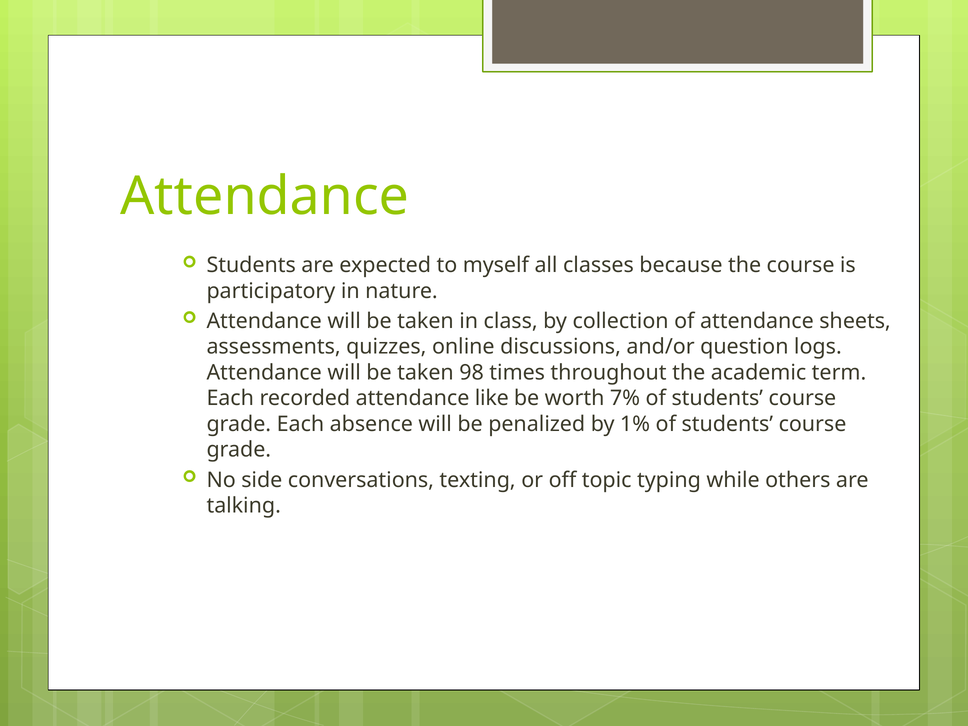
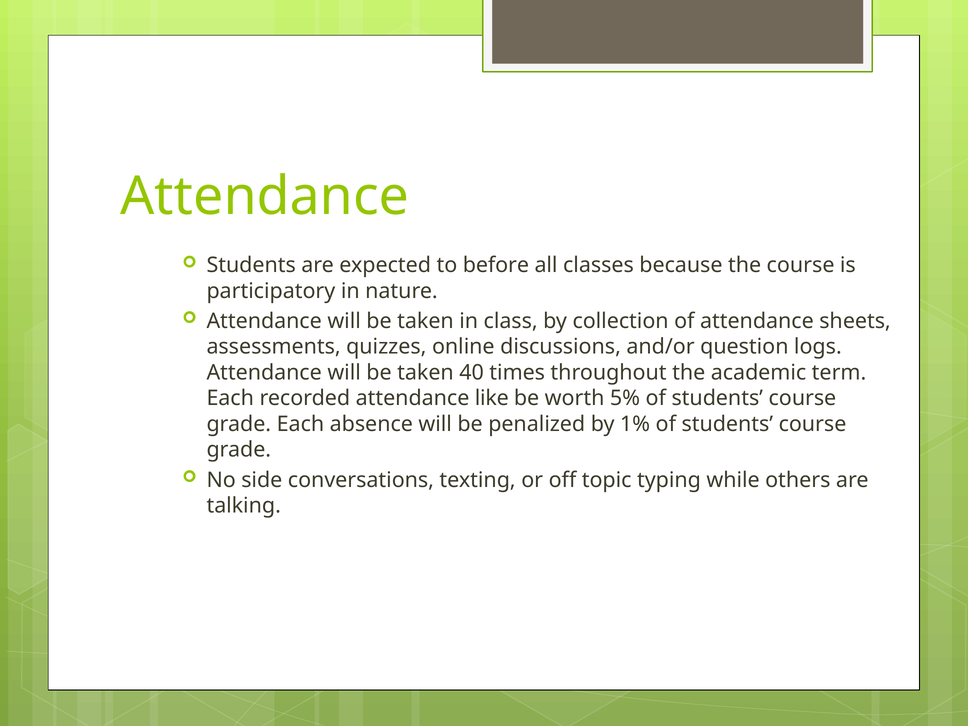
myself: myself -> before
98: 98 -> 40
7%: 7% -> 5%
